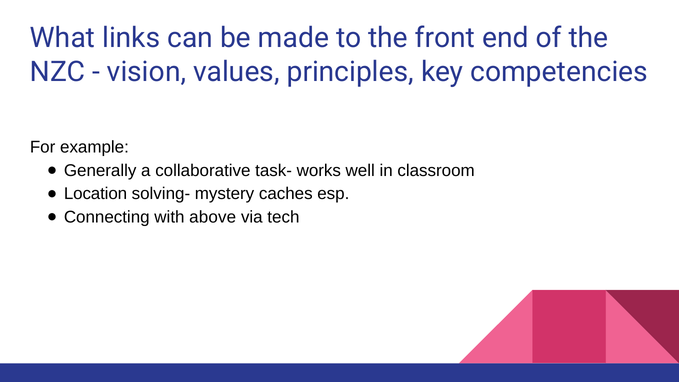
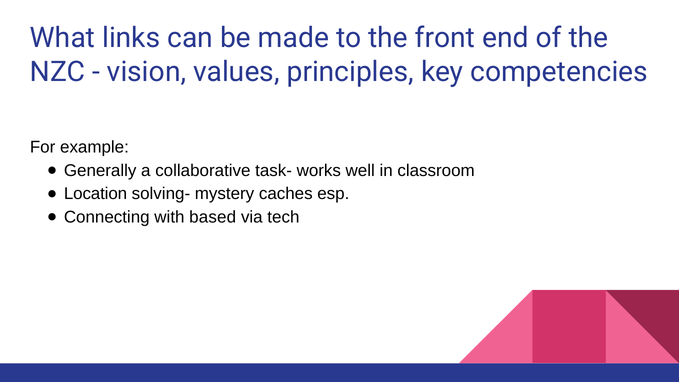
above: above -> based
